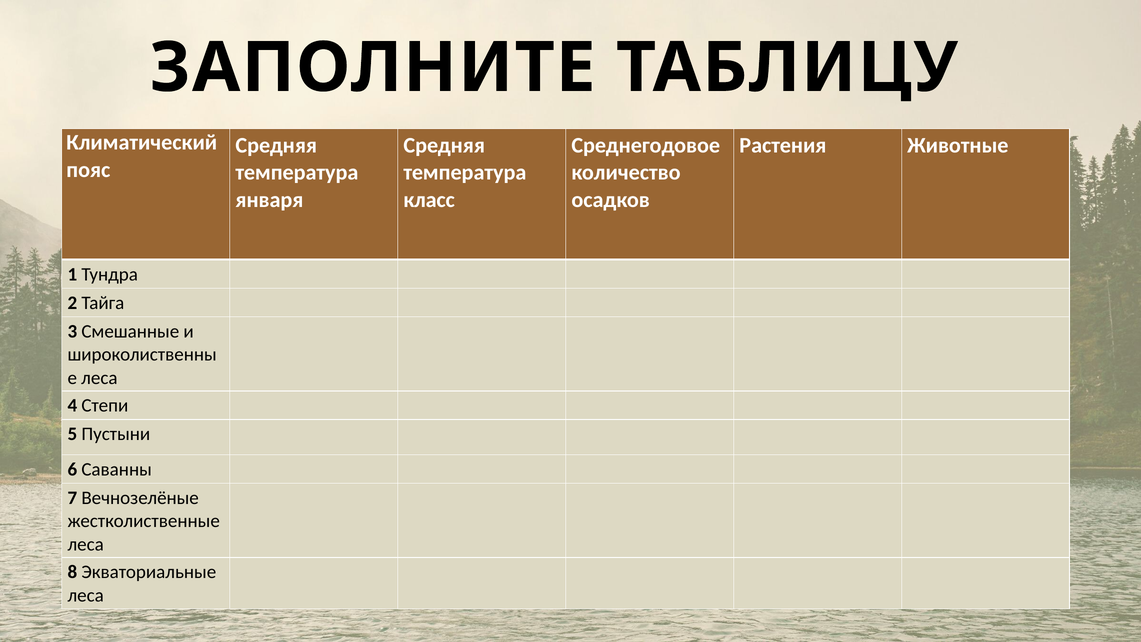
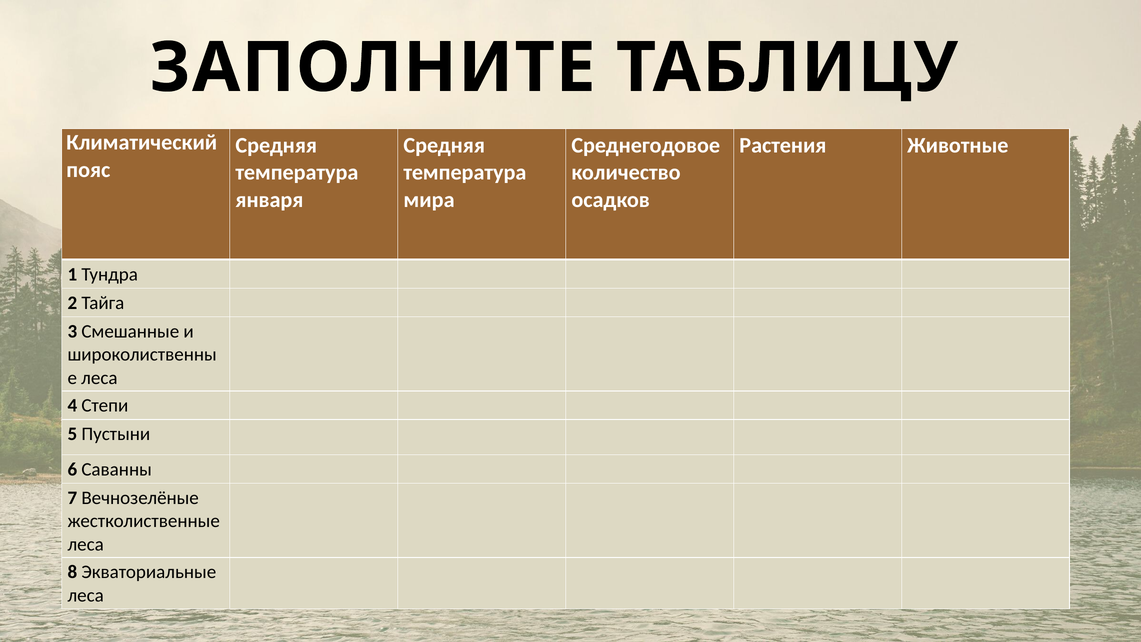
класс: класс -> мира
